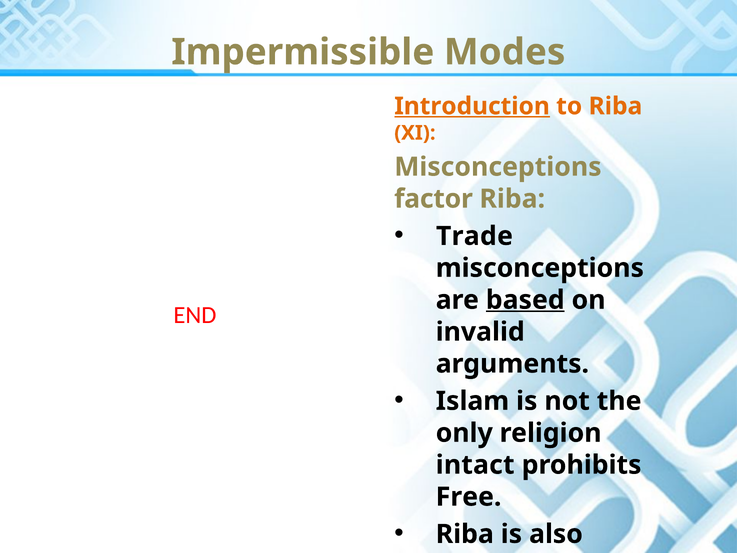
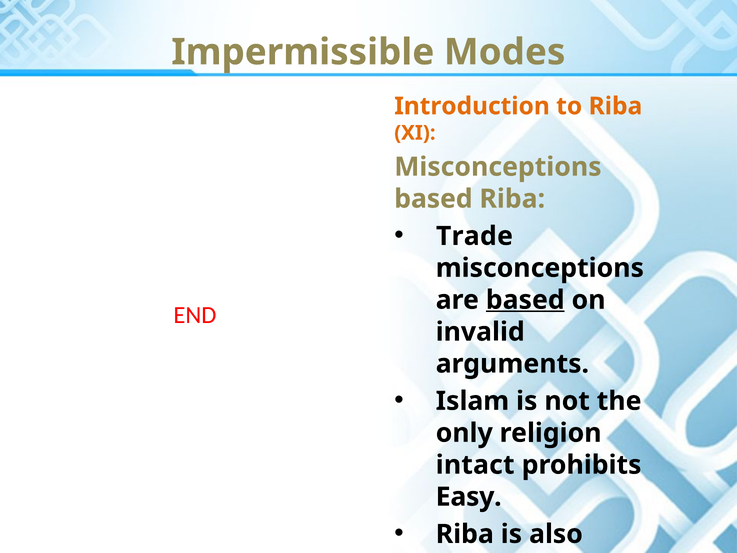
Introduction underline: present -> none
factor at (433, 199): factor -> based
Free: Free -> Easy
